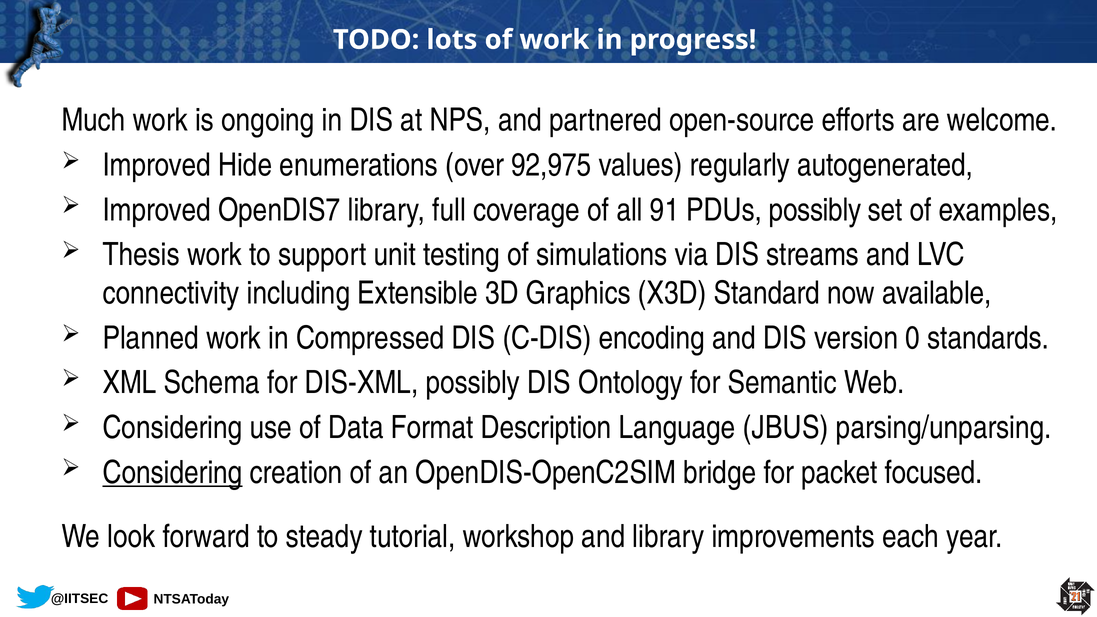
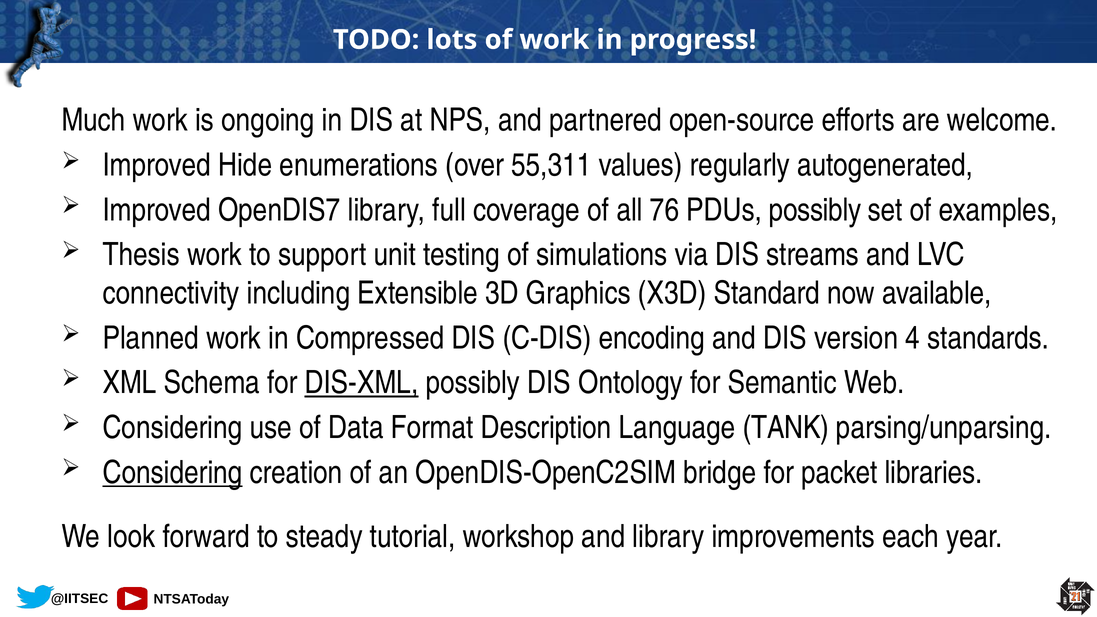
92,975: 92,975 -> 55,311
91: 91 -> 76
0: 0 -> 4
DIS-XML underline: none -> present
JBUS: JBUS -> TANK
focused: focused -> libraries
